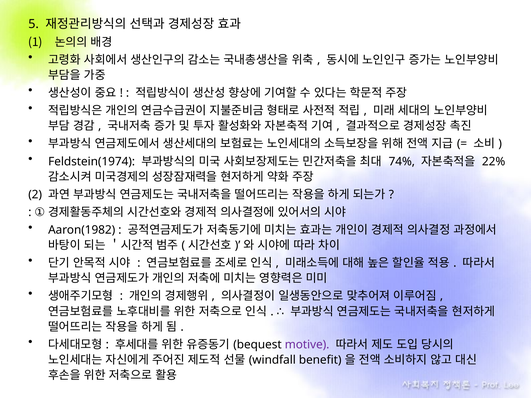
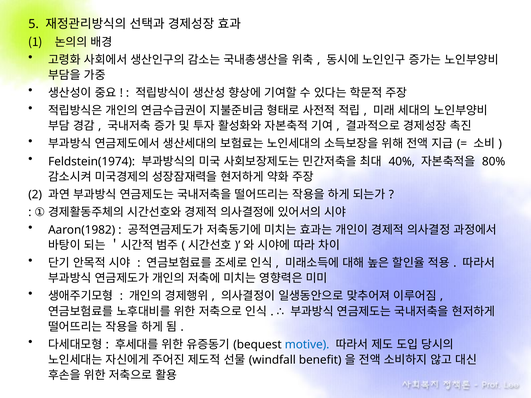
74%: 74% -> 40%
22%: 22% -> 80%
motive colour: purple -> blue
